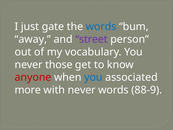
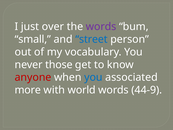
gate: gate -> over
words at (101, 26) colour: blue -> purple
away: away -> small
street colour: purple -> blue
with never: never -> world
88-9: 88-9 -> 44-9
